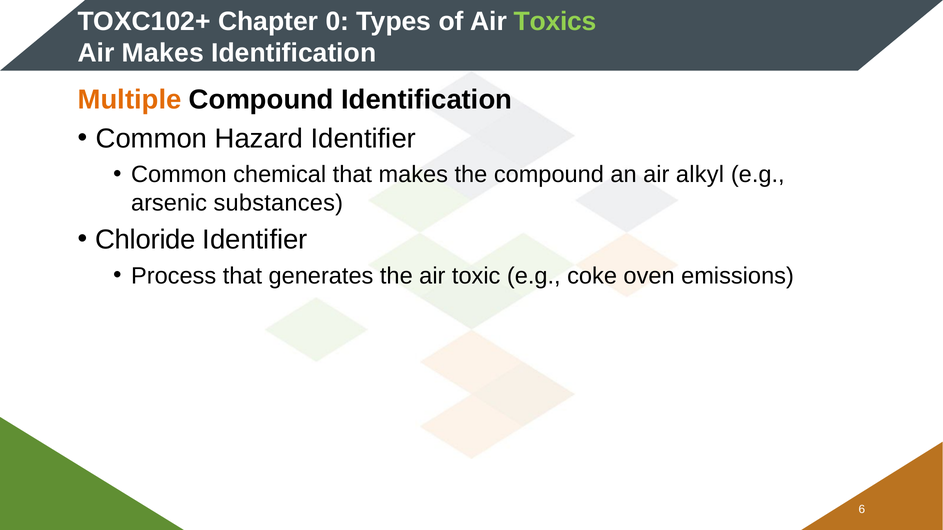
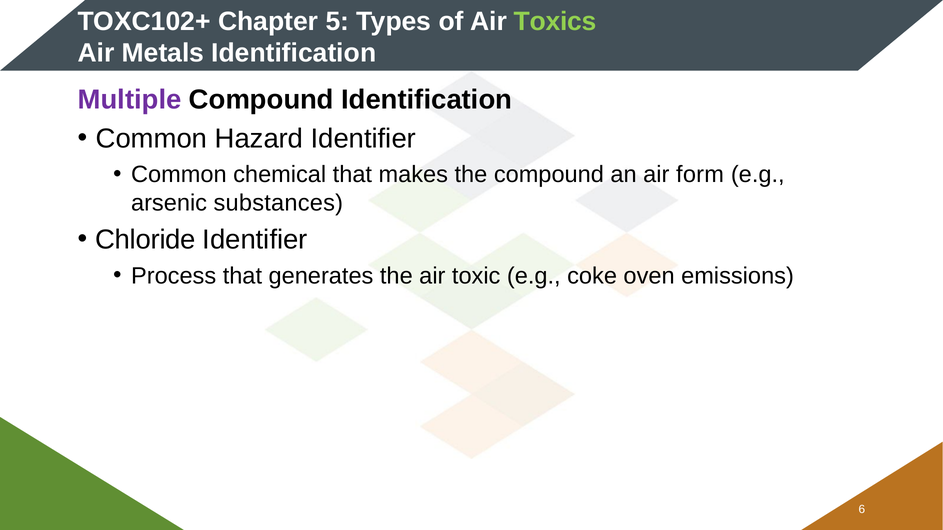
0: 0 -> 5
Air Makes: Makes -> Metals
Multiple colour: orange -> purple
alkyl: alkyl -> form
